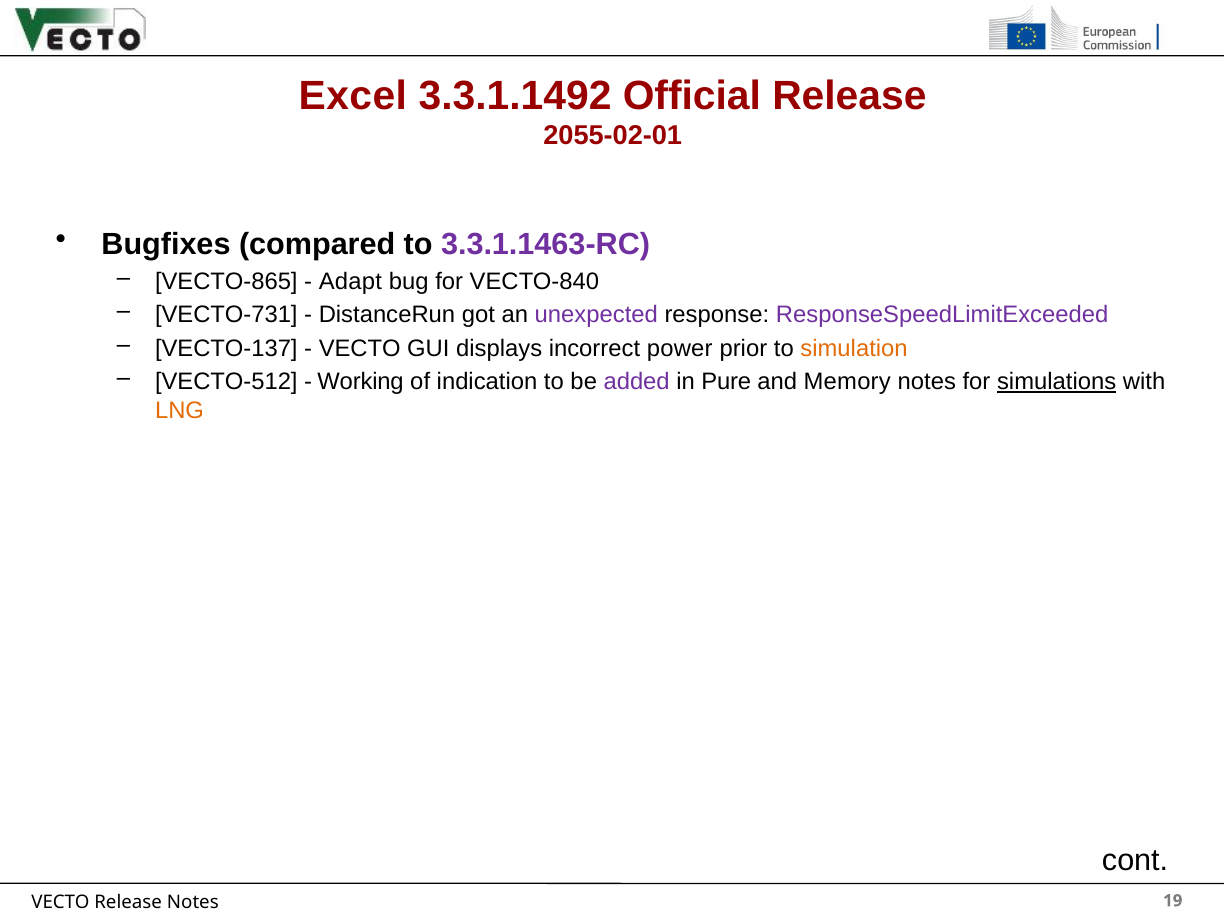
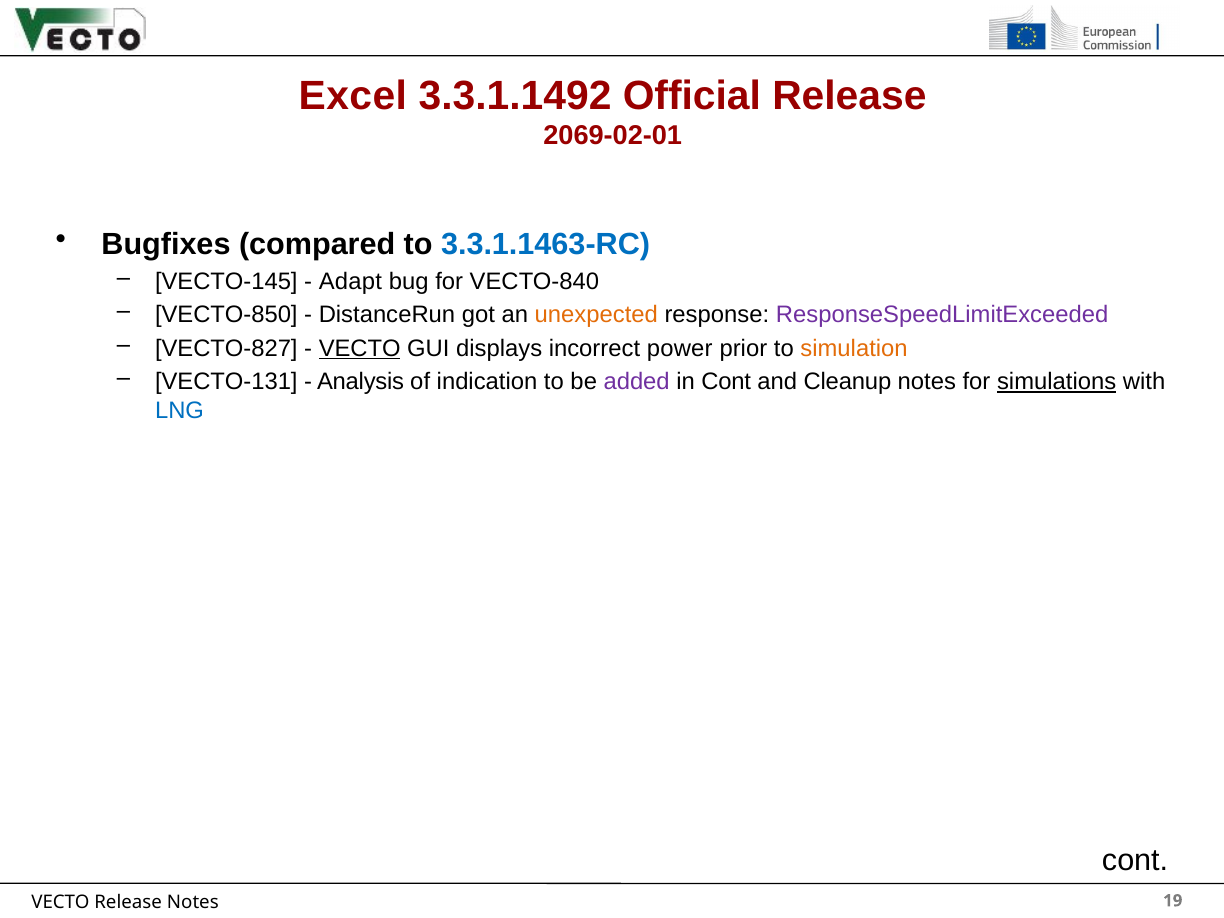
2055-02-01: 2055-02-01 -> 2069-02-01
3.3.1.1463-RC colour: purple -> blue
VECTO-865: VECTO-865 -> VECTO-145
VECTO-731: VECTO-731 -> VECTO-850
unexpected colour: purple -> orange
VECTO-137: VECTO-137 -> VECTO-827
VECTO at (360, 348) underline: none -> present
VECTO-512: VECTO-512 -> VECTO-131
Working: Working -> Analysis
in Pure: Pure -> Cont
Memory: Memory -> Cleanup
LNG colour: orange -> blue
